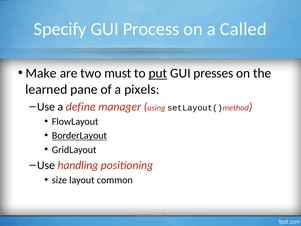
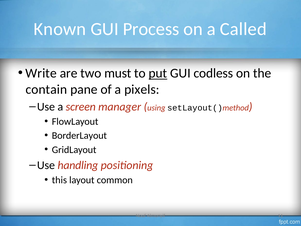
Specify: Specify -> Known
Make: Make -> Write
presses: presses -> codless
learned: learned -> contain
define: define -> screen
BorderLayout underline: present -> none
size: size -> this
